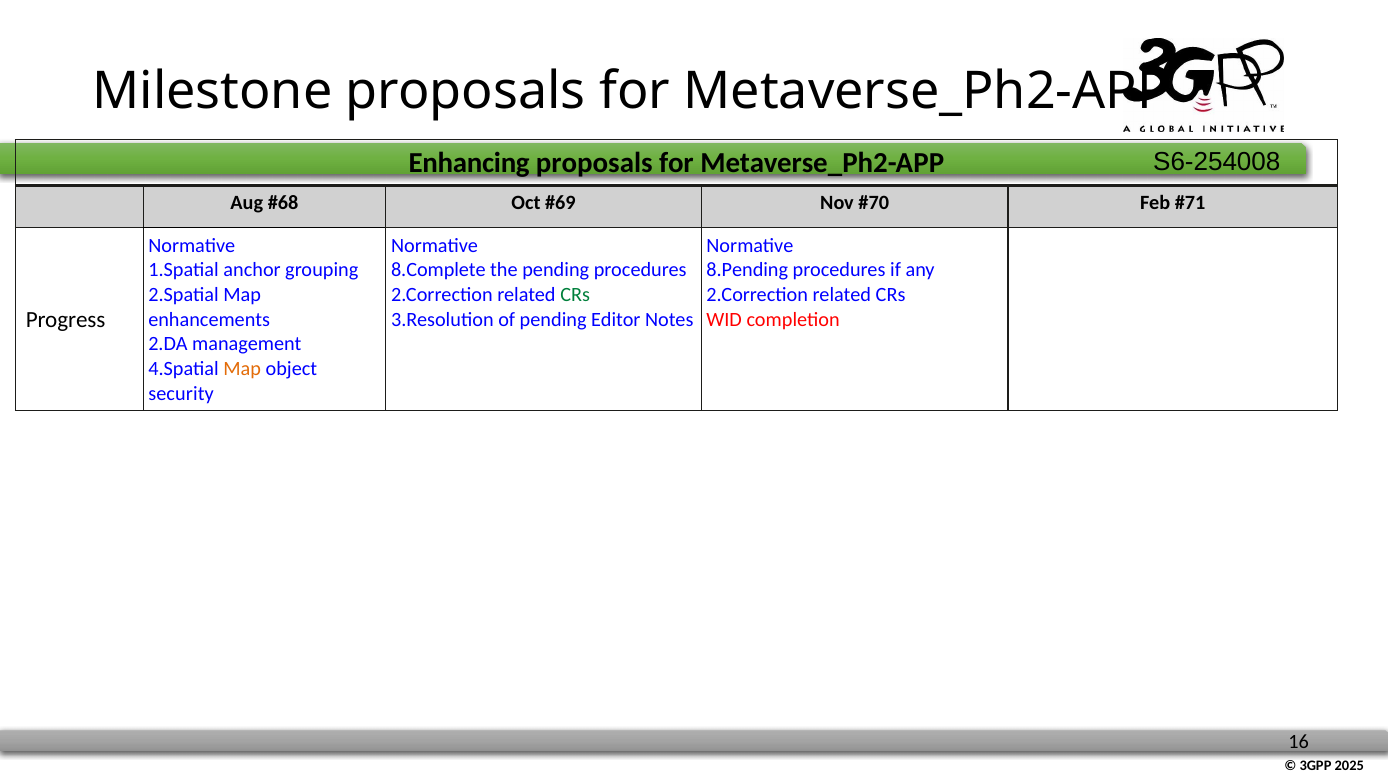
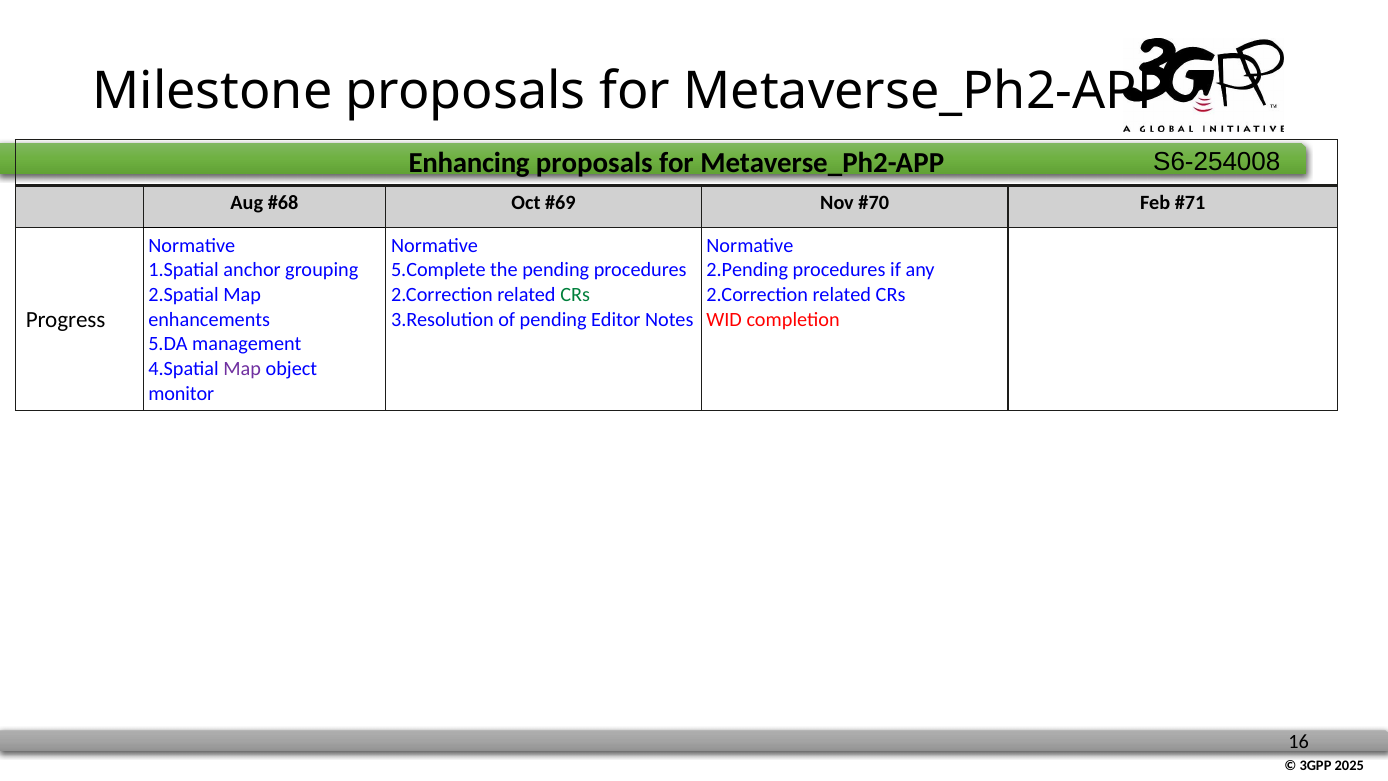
8.Complete: 8.Complete -> 5.Complete
8.Pending: 8.Pending -> 2.Pending
2.DA: 2.DA -> 5.DA
Map at (242, 369) colour: orange -> purple
security: security -> monitor
